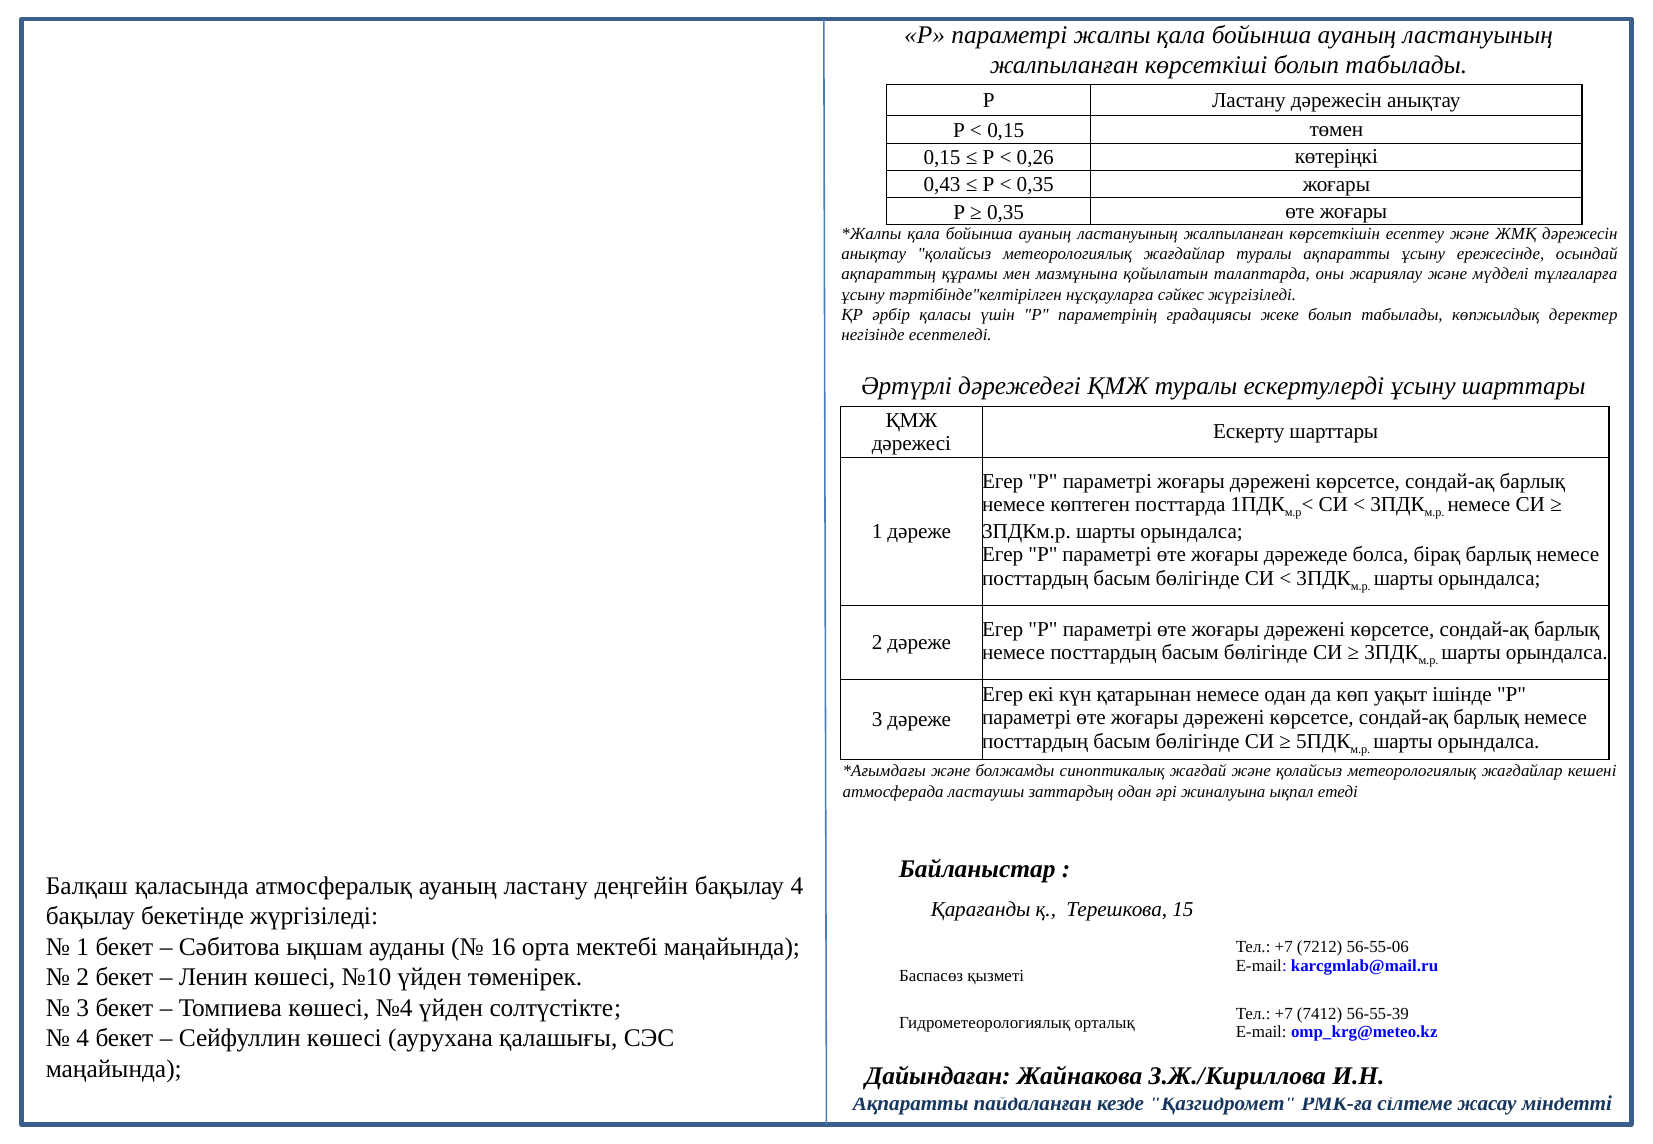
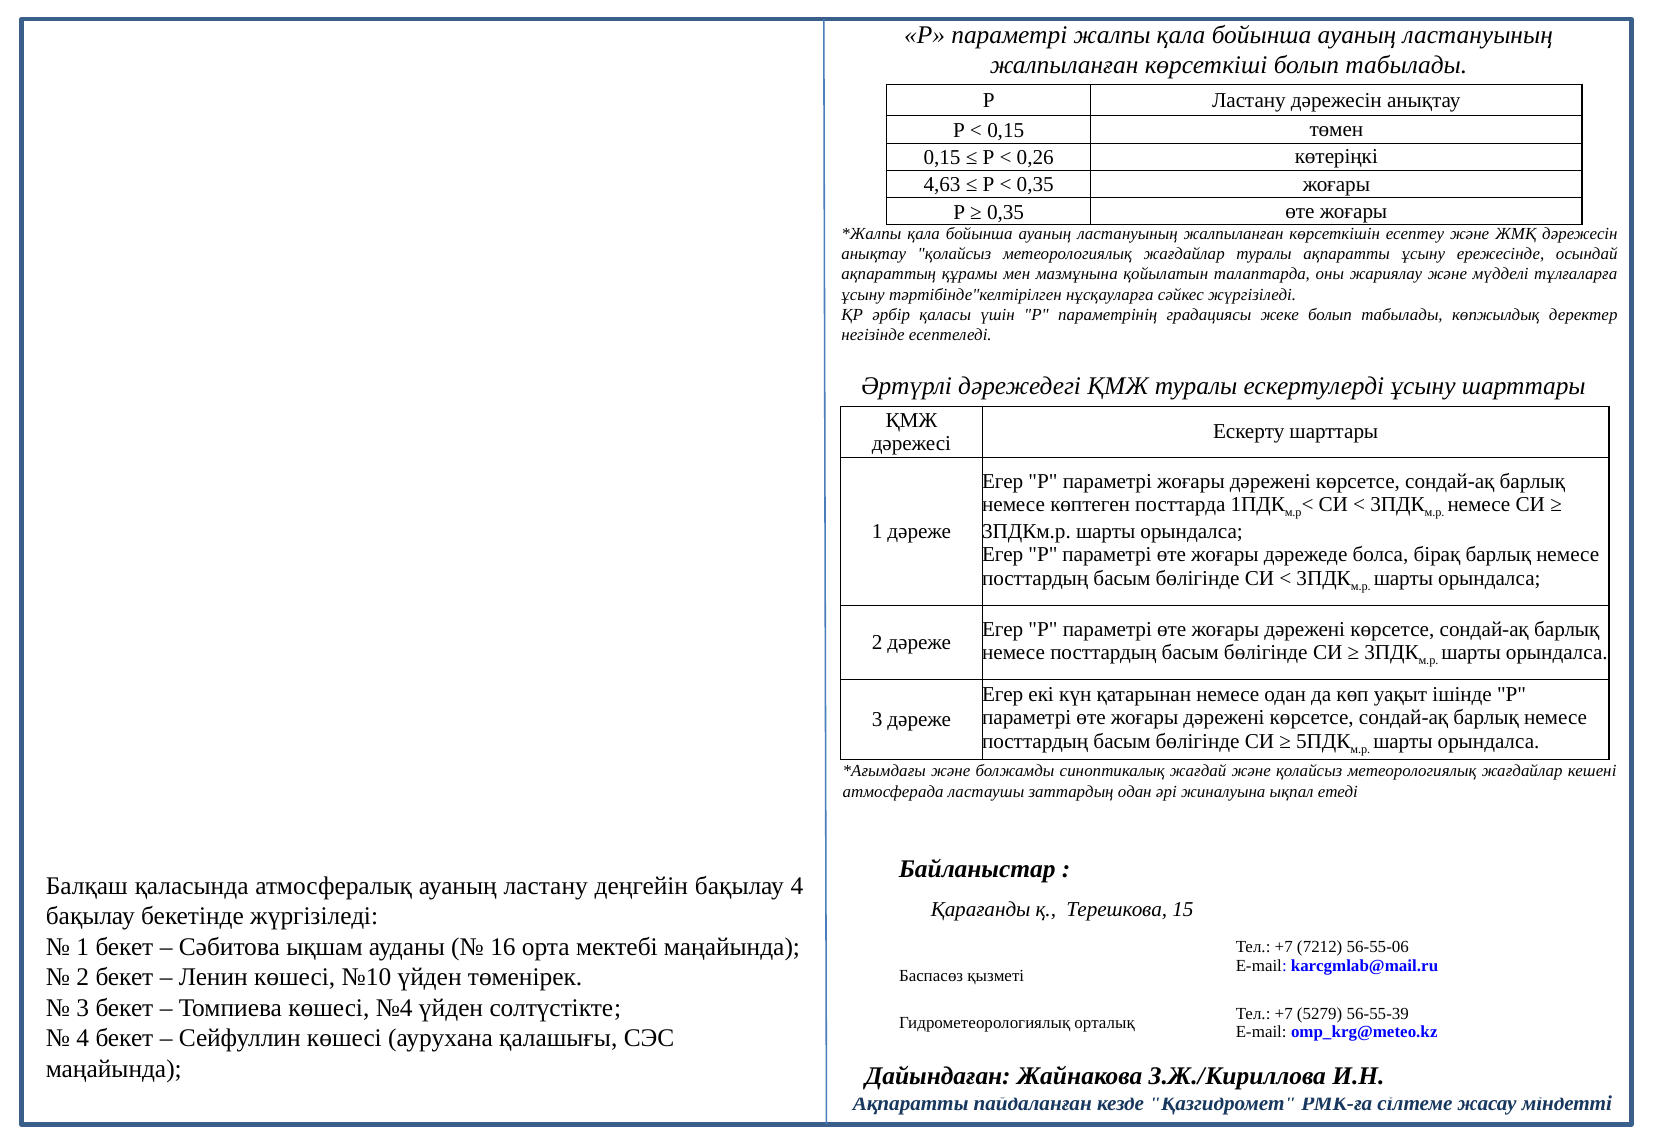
0,43: 0,43 -> 4,63
7412: 7412 -> 5279
